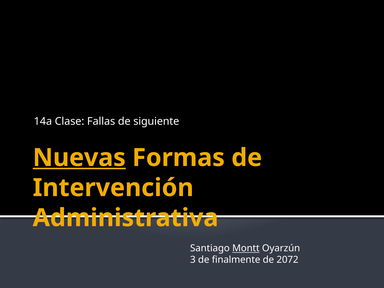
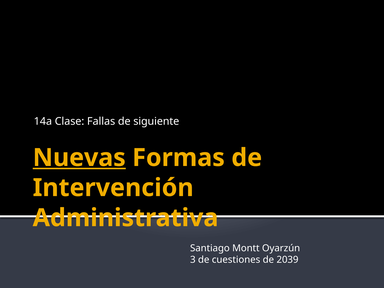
Montt underline: present -> none
finalmente: finalmente -> cuestiones
2072: 2072 -> 2039
